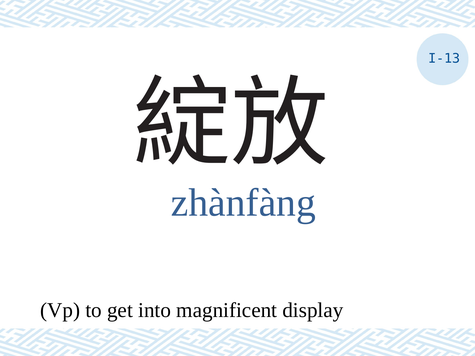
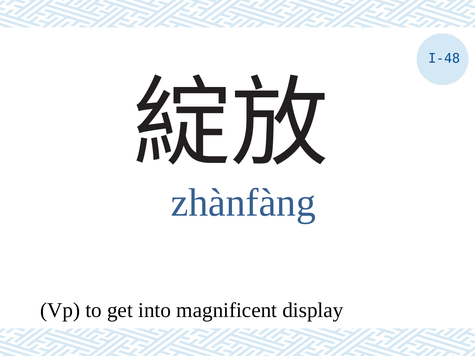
I-13: I-13 -> I-48
